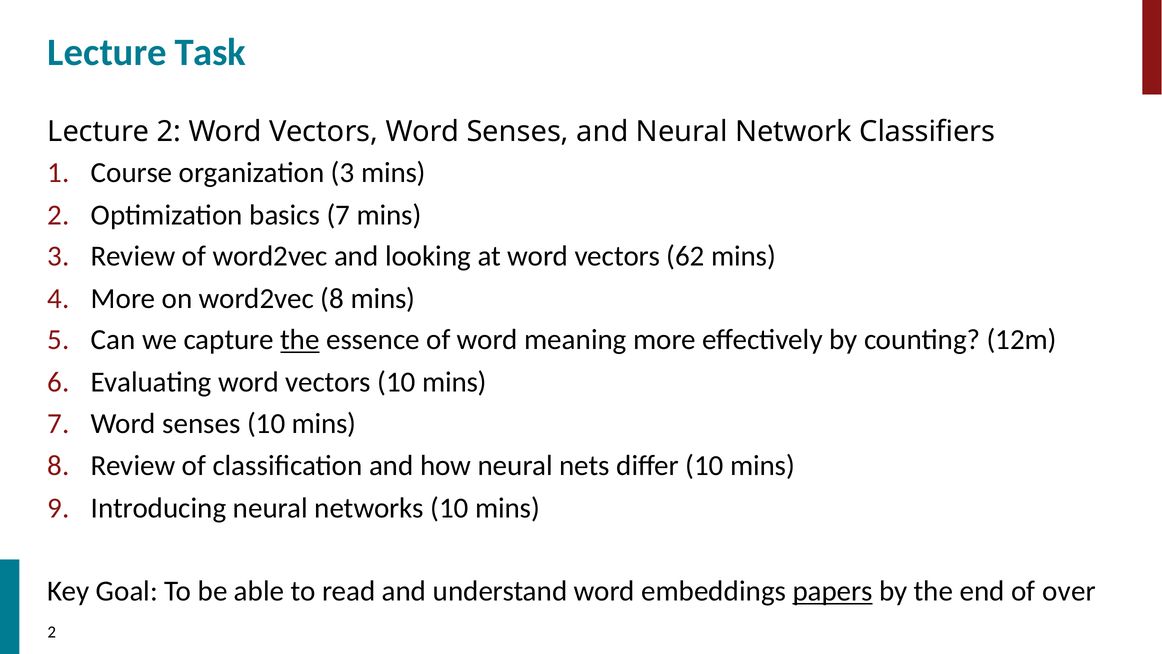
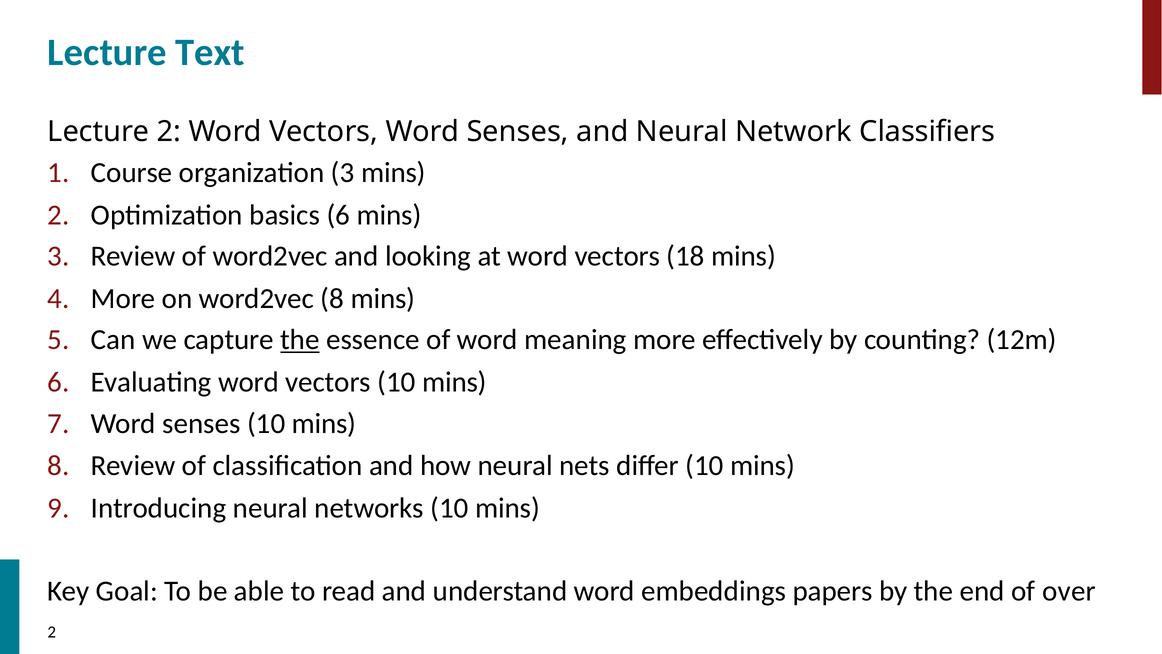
Task: Task -> Text
basics 7: 7 -> 6
62: 62 -> 18
papers underline: present -> none
